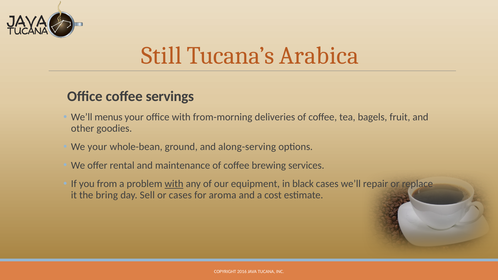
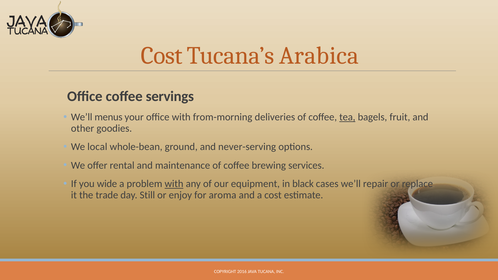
Still at (161, 56): Still -> Cost
tea underline: none -> present
We your: your -> local
along-serving: along-serving -> never-serving
from: from -> wide
bring: bring -> trade
Sell: Sell -> Still
or cases: cases -> enjoy
